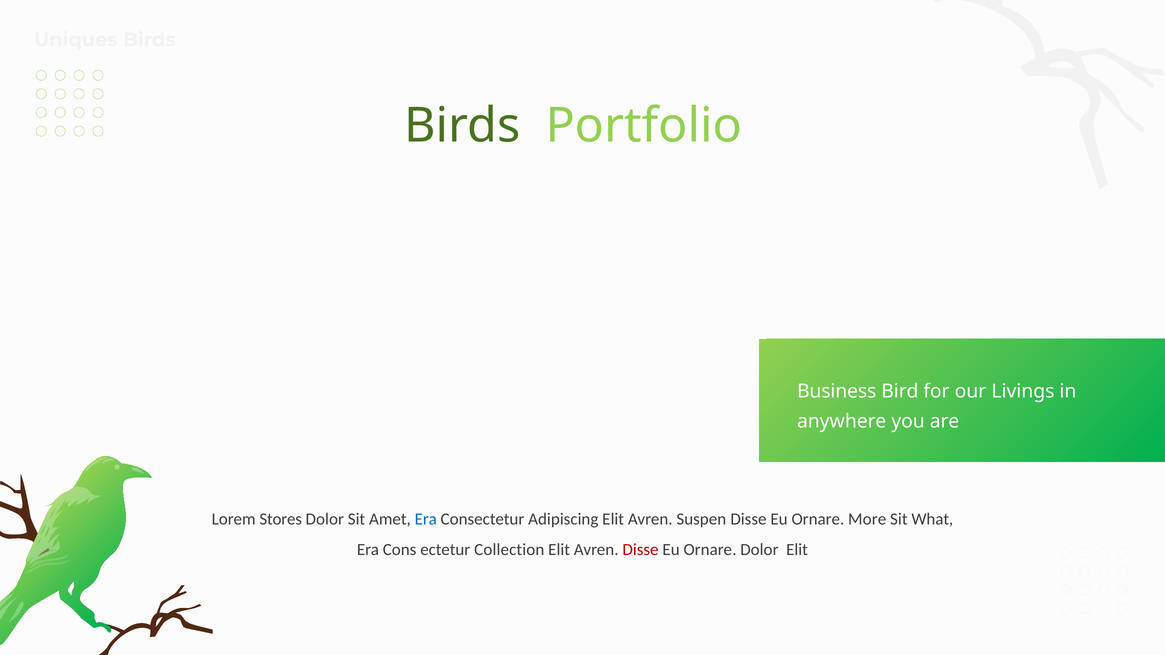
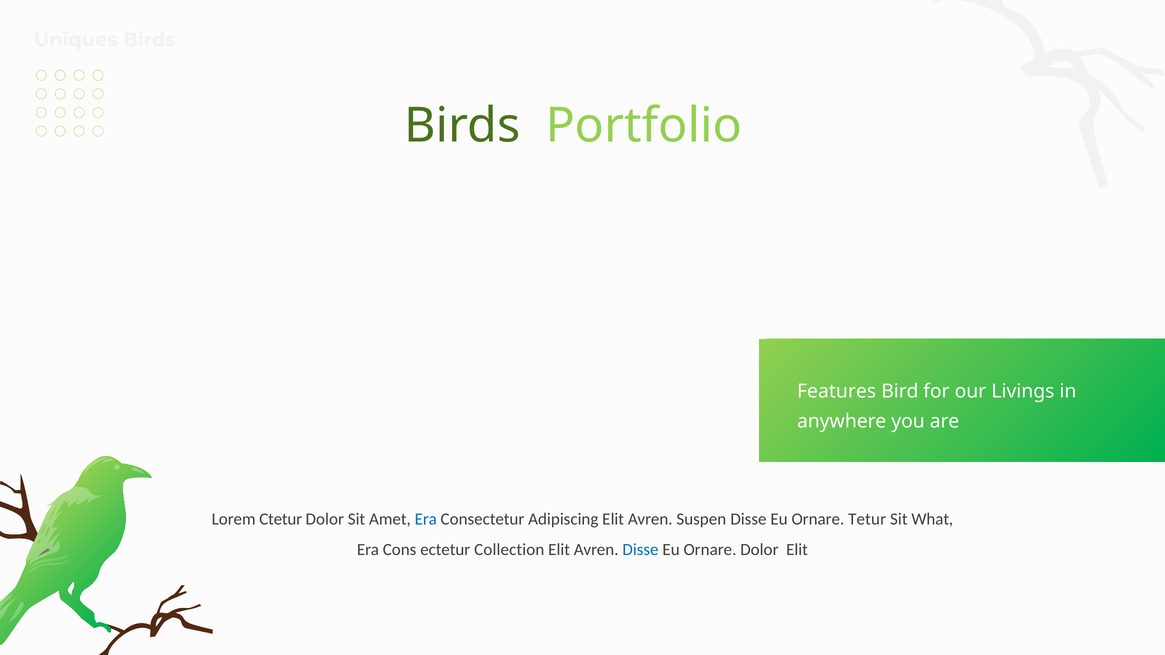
Business: Business -> Features
Stores: Stores -> Ctetur
More: More -> Tetur
Disse at (640, 550) colour: red -> blue
